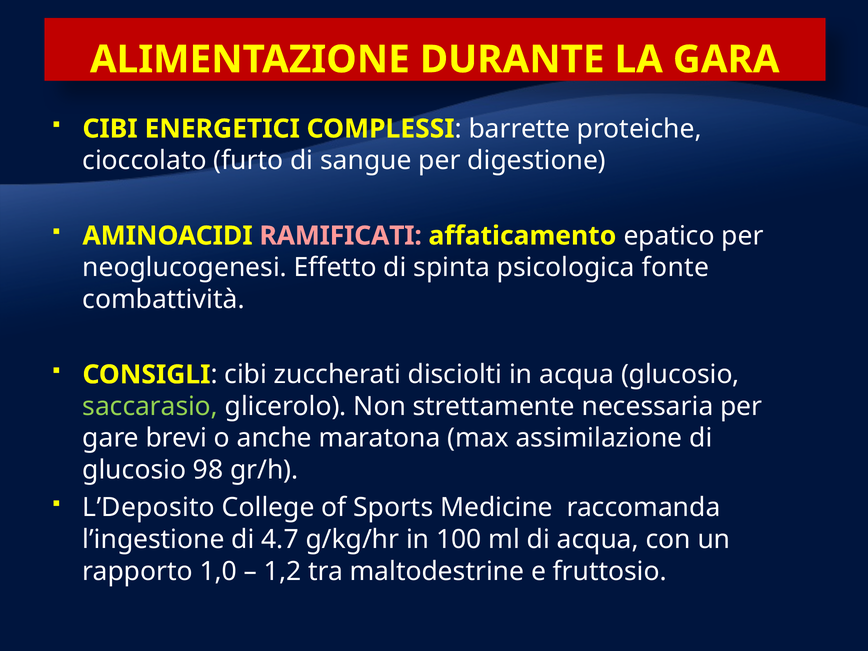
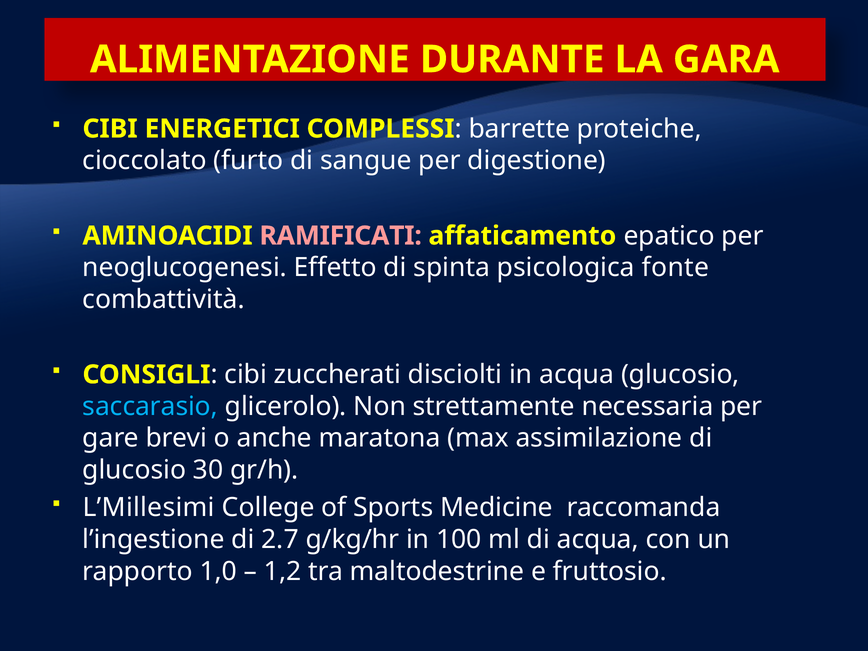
saccarasio colour: light green -> light blue
98: 98 -> 30
L’Deposito: L’Deposito -> L’Millesimi
4.7: 4.7 -> 2.7
